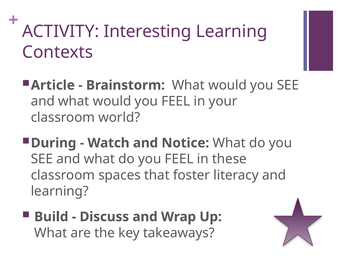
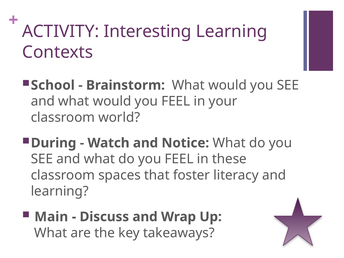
Article: Article -> School
Build: Build -> Main
